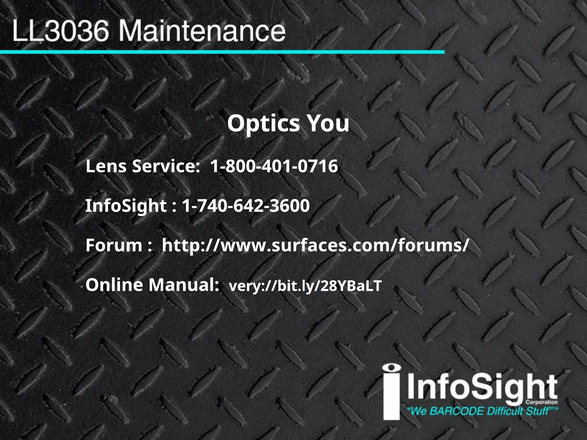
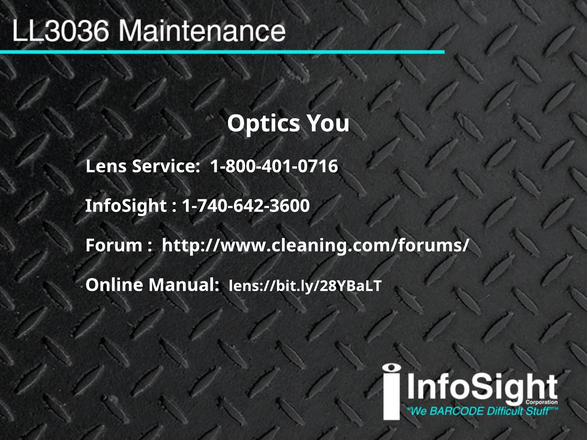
http://www.surfaces.com/forums/: http://www.surfaces.com/forums/ -> http://www.cleaning.com/forums/
very://bit.ly/28YBaLT: very://bit.ly/28YBaLT -> lens://bit.ly/28YBaLT
